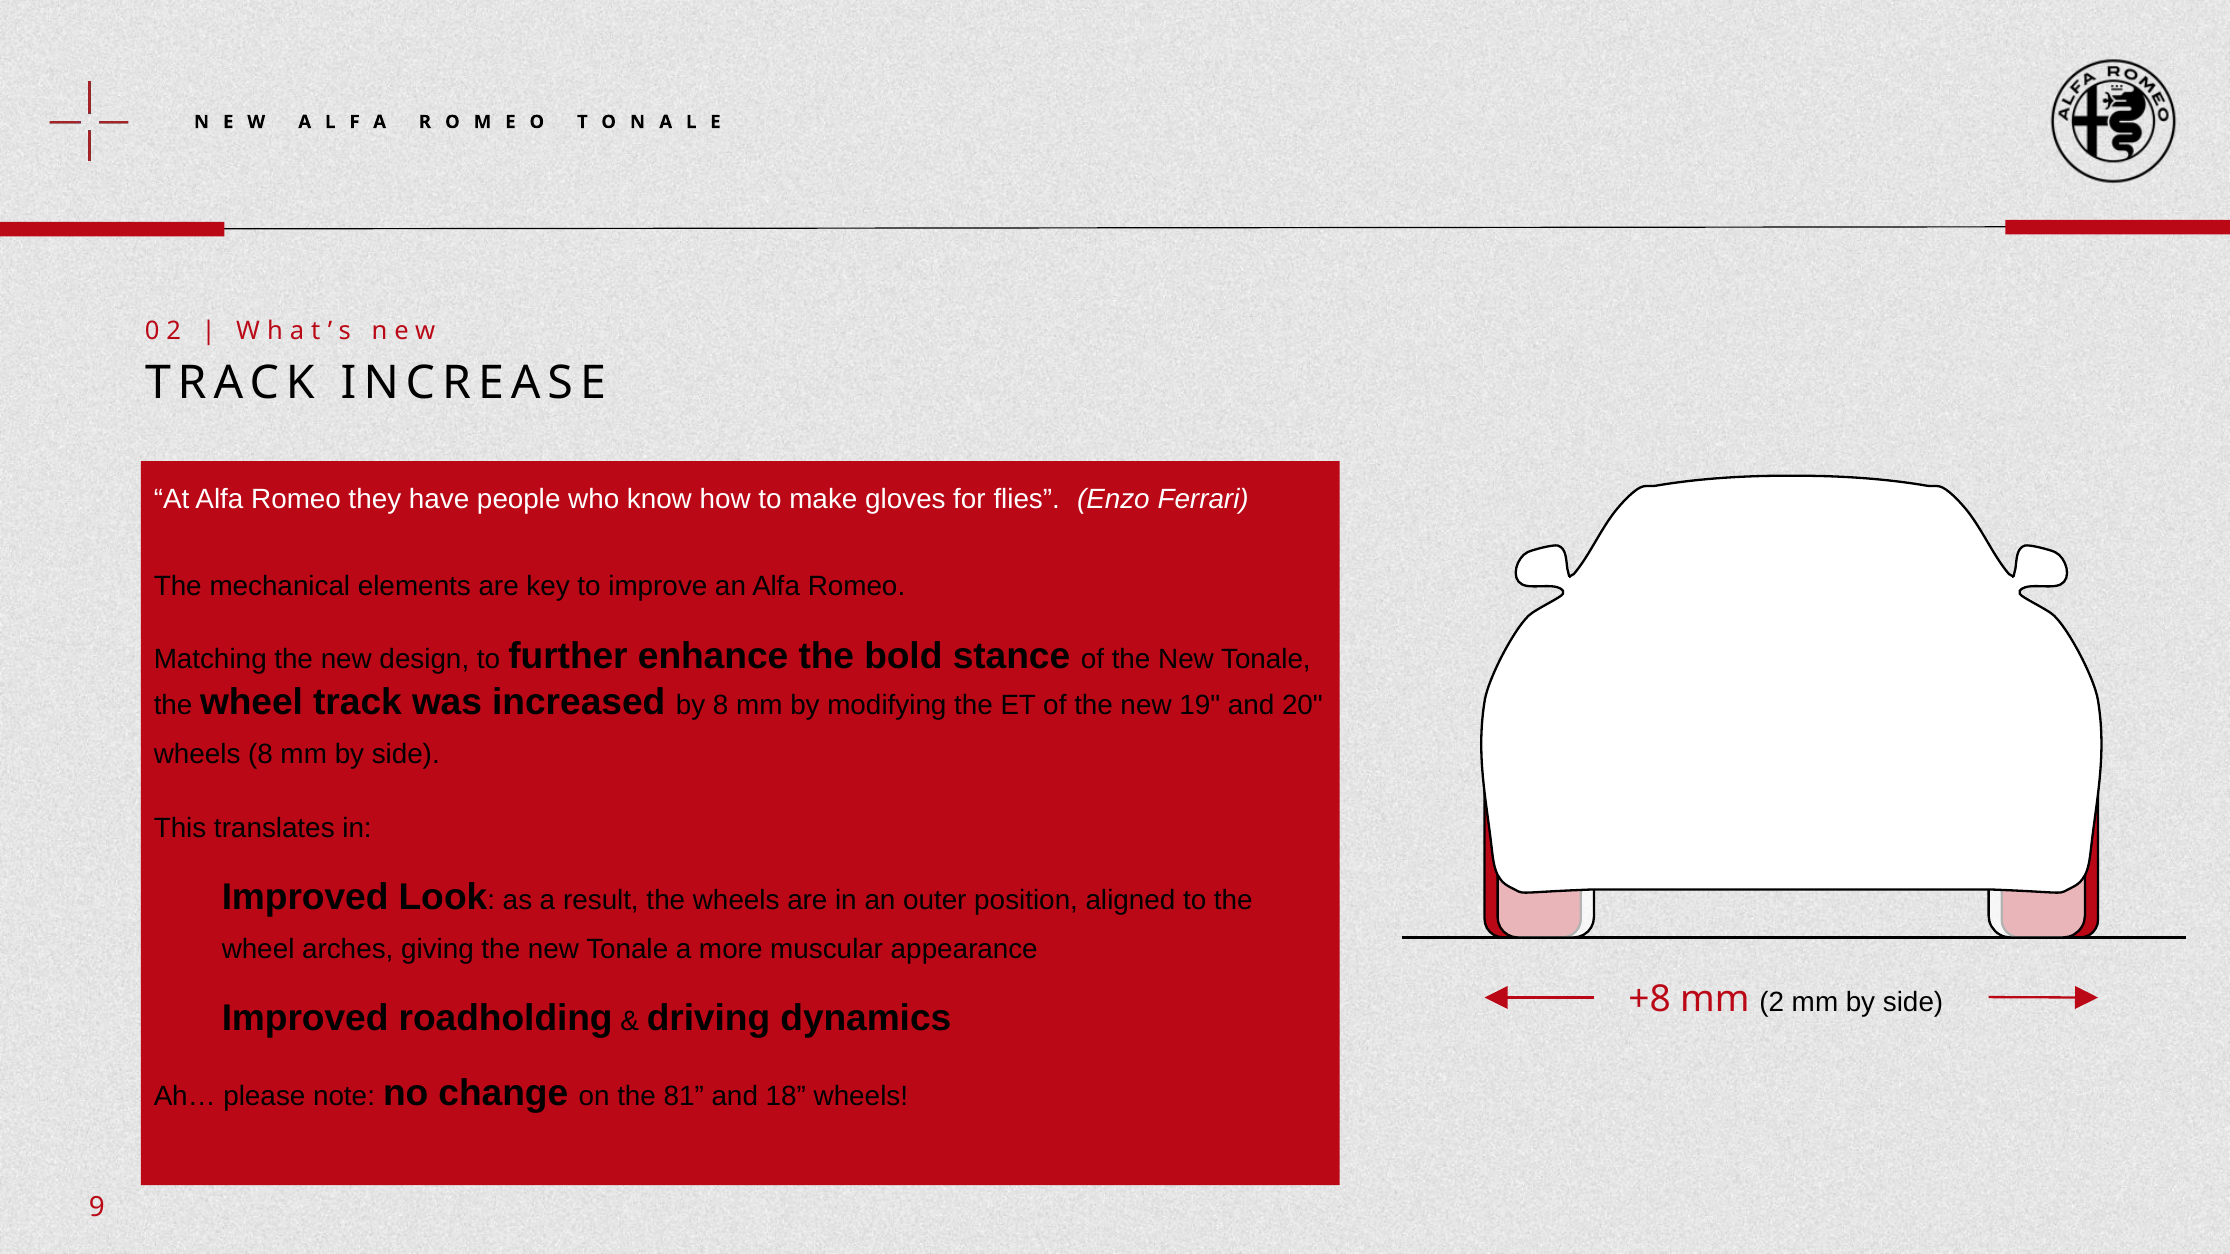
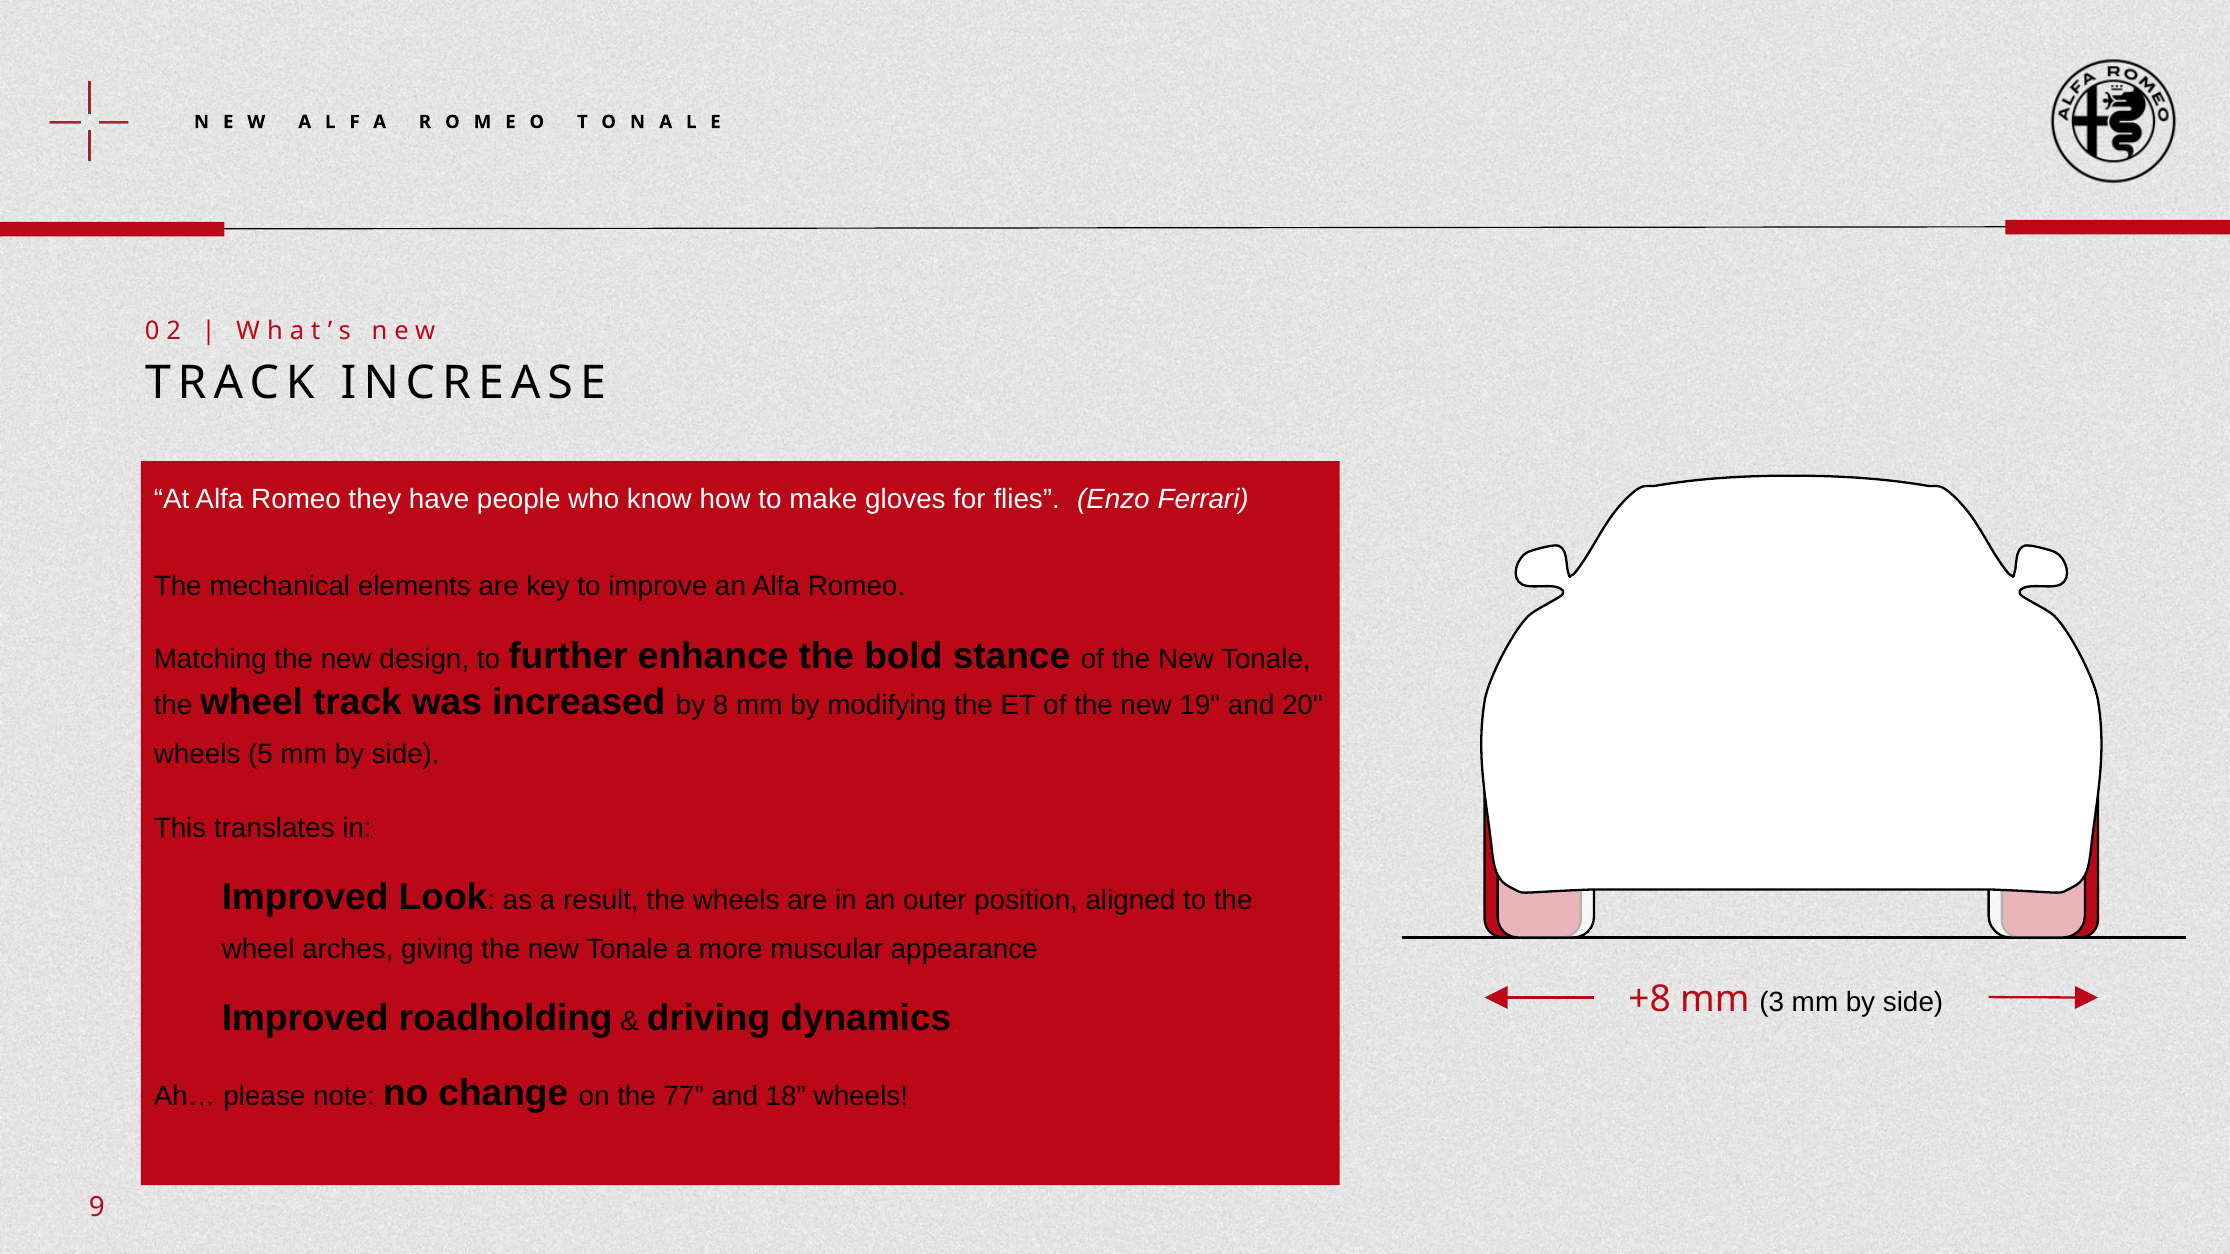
wheels 8: 8 -> 5
mm 2: 2 -> 3
81: 81 -> 77
